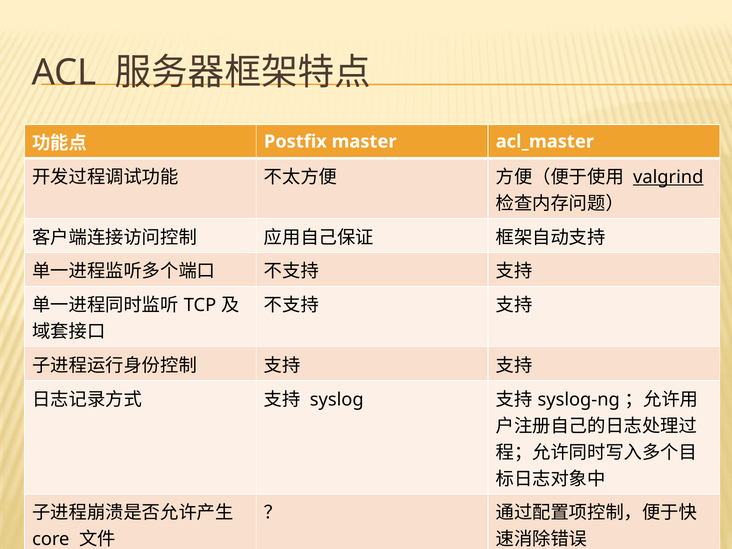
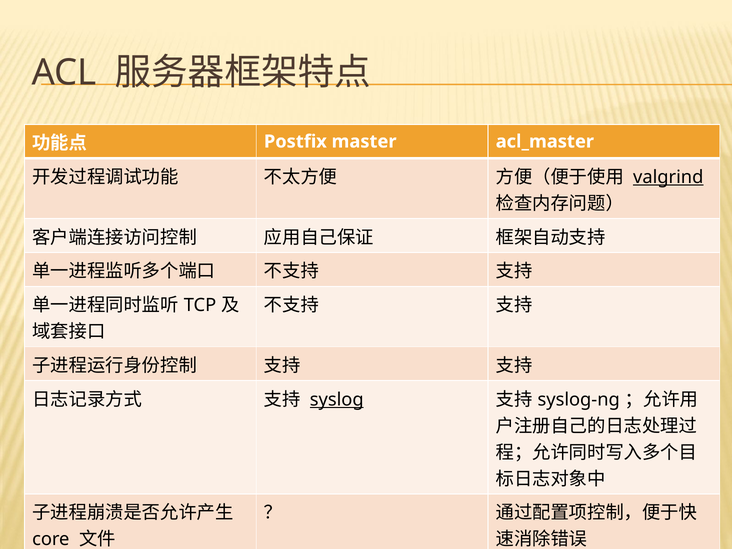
syslog underline: none -> present
